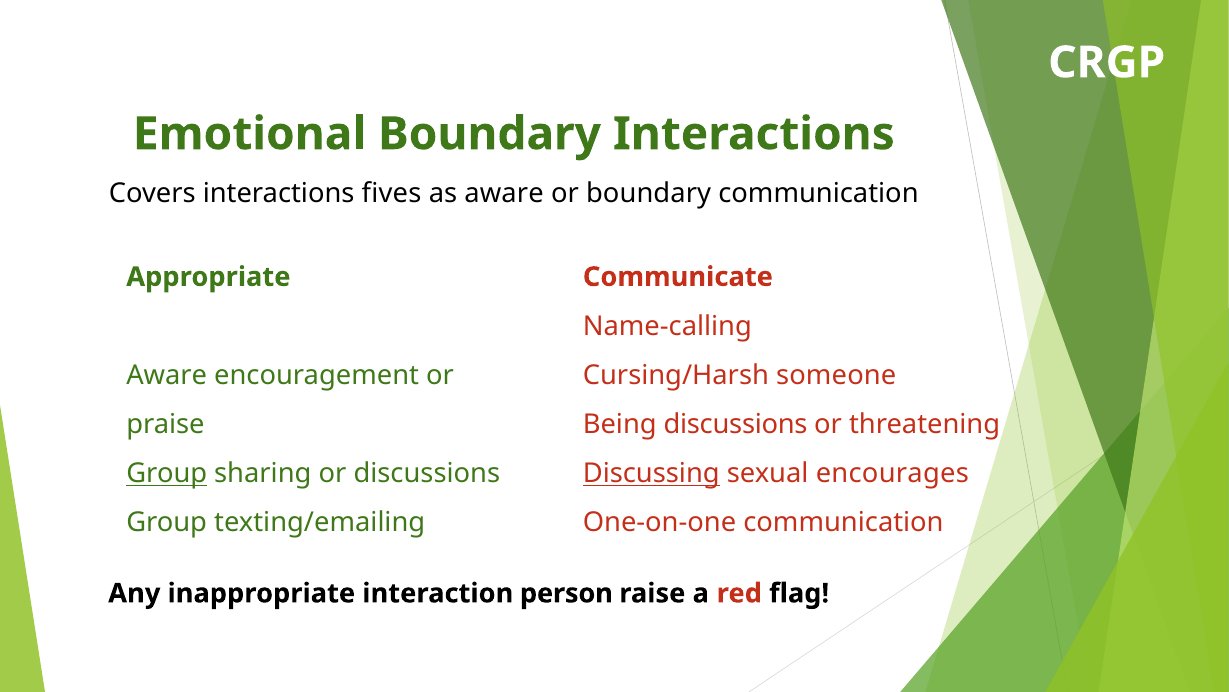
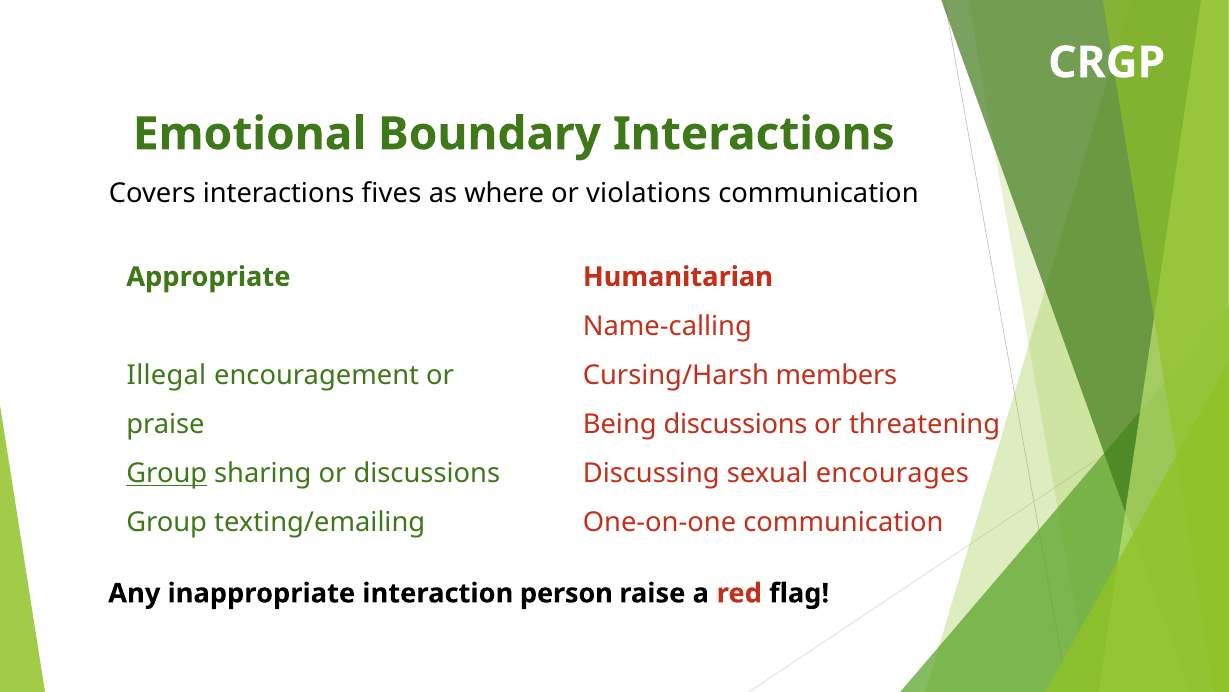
as aware: aware -> where
or boundary: boundary -> violations
Communicate: Communicate -> Humanitarian
Aware at (167, 375): Aware -> Illegal
someone: someone -> members
Discussing underline: present -> none
